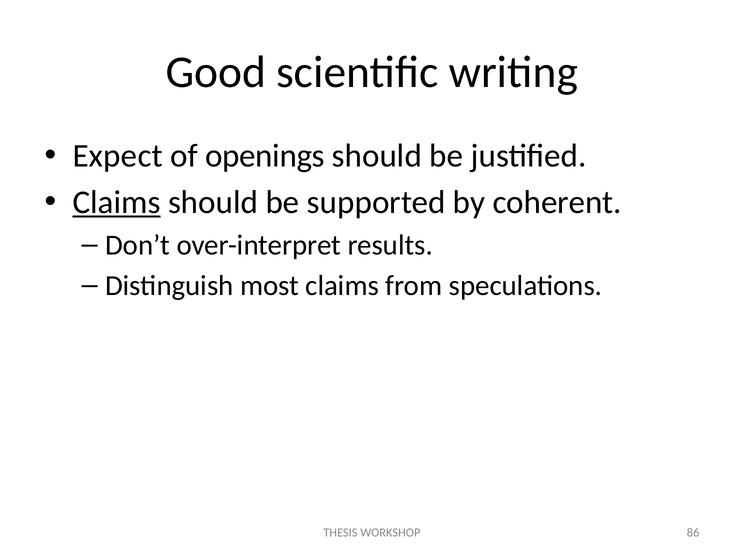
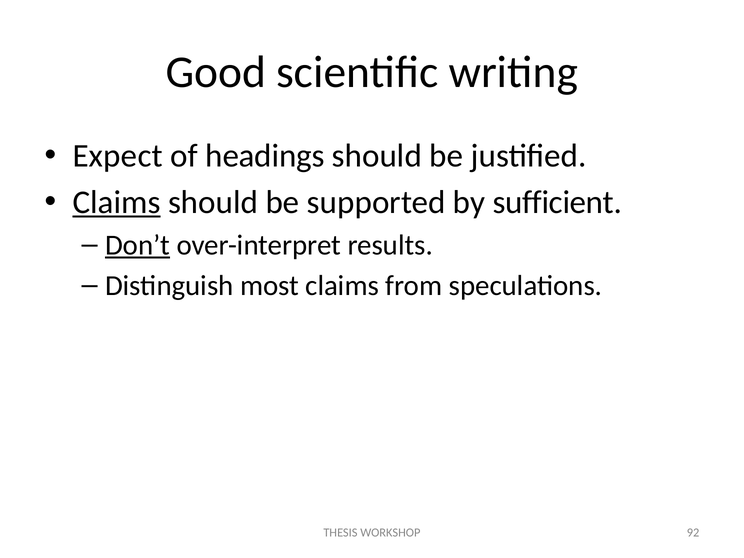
openings: openings -> headings
coherent: coherent -> sufficient
Don’t underline: none -> present
86: 86 -> 92
